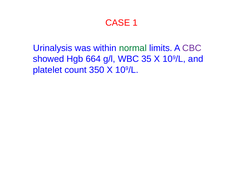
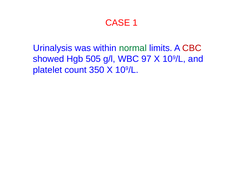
CBC colour: purple -> red
664: 664 -> 505
35: 35 -> 97
